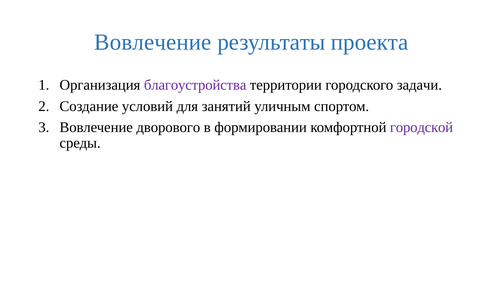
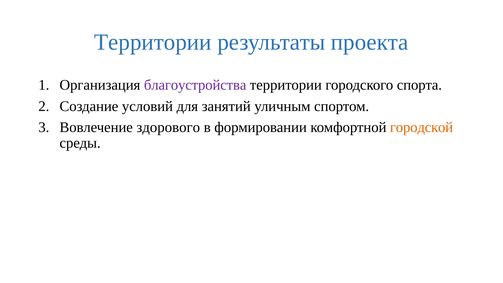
Вовлечение at (153, 42): Вовлечение -> Территории
задачи: задачи -> спорта
дворового: дворового -> здорового
городской colour: purple -> orange
